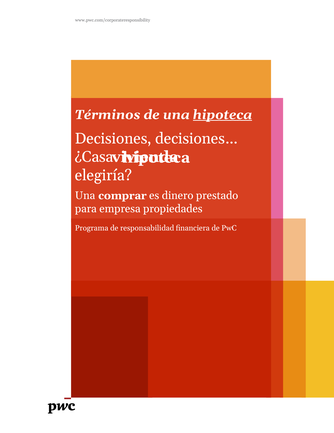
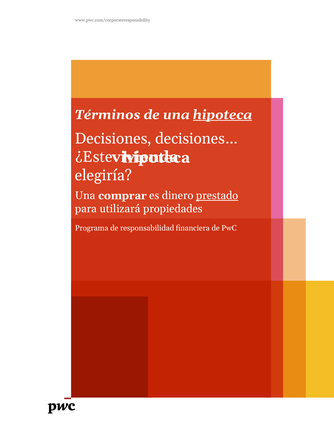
¿Casa: ¿Casa -> ¿Este
prestado underline: none -> present
empresa: empresa -> utilizará
